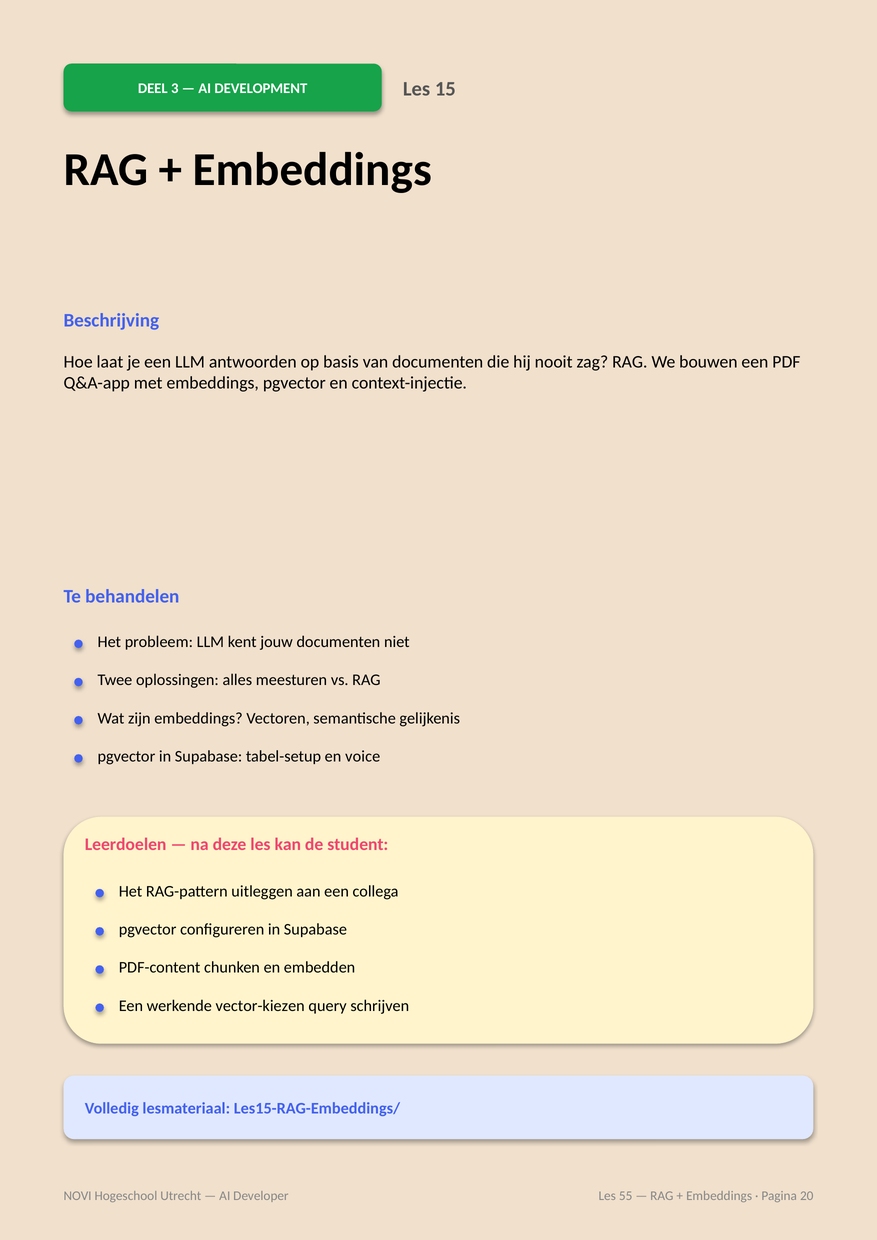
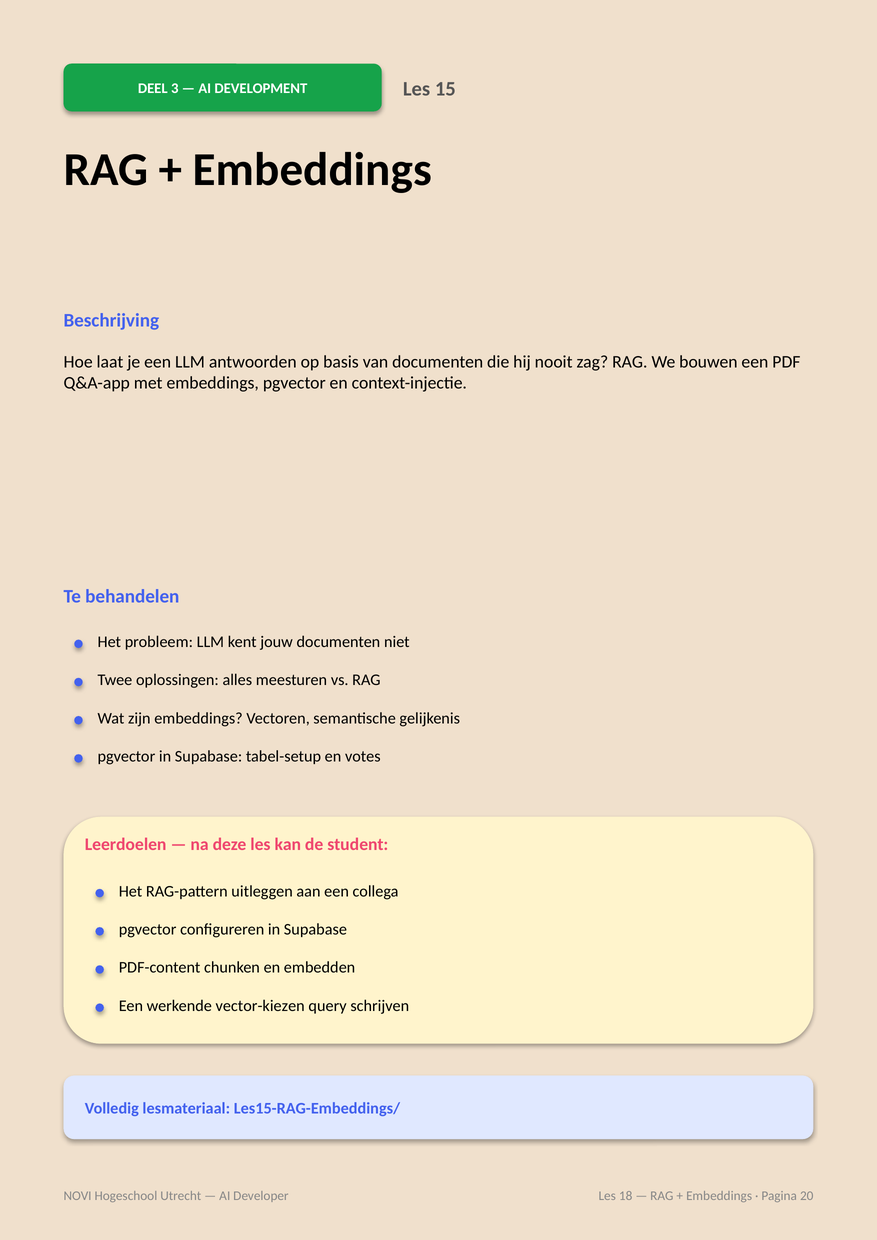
voice: voice -> votes
55: 55 -> 18
